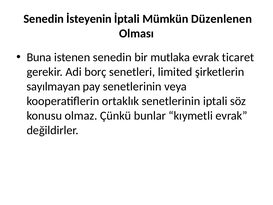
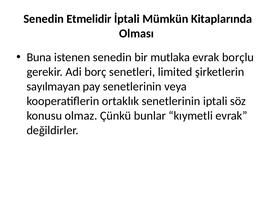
İsteyenin: İsteyenin -> Etmelidir
Düzenlenen: Düzenlenen -> Kitaplarında
ticaret: ticaret -> borçlu
